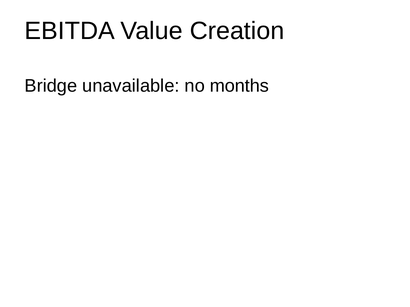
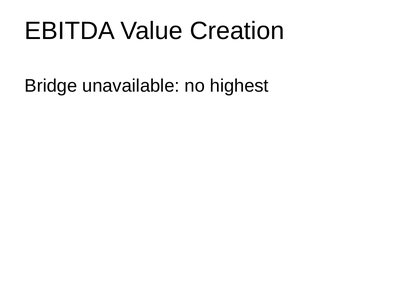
months: months -> highest
